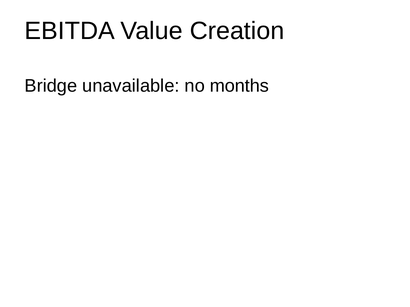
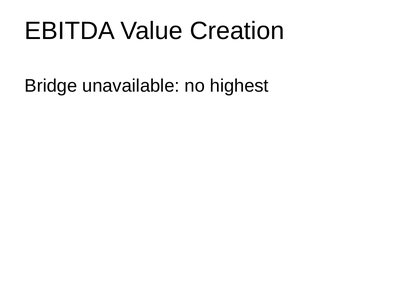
months: months -> highest
